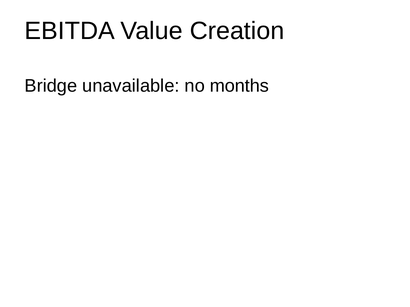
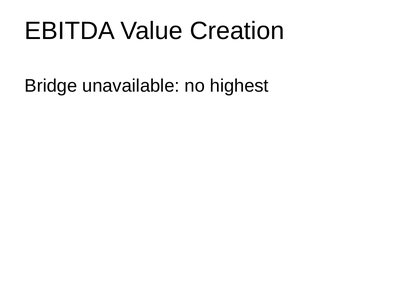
months: months -> highest
